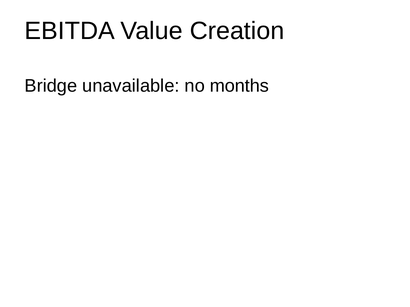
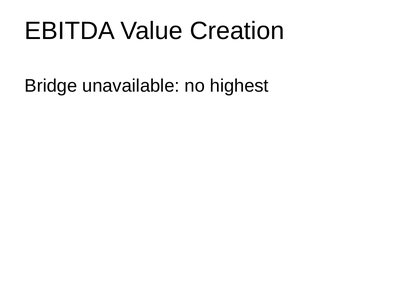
months: months -> highest
